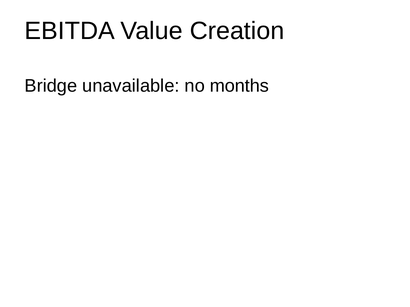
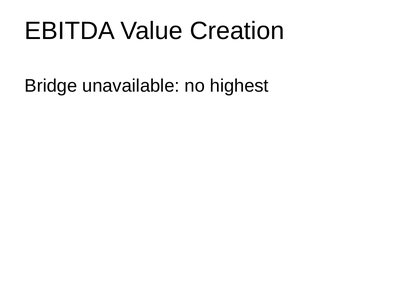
months: months -> highest
